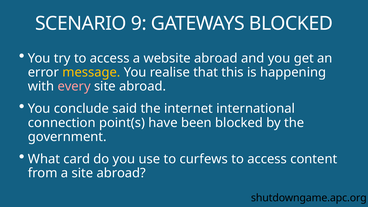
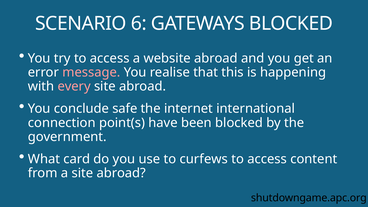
9: 9 -> 6
message colour: yellow -> pink
said: said -> safe
